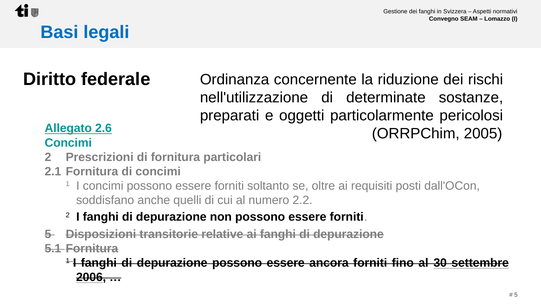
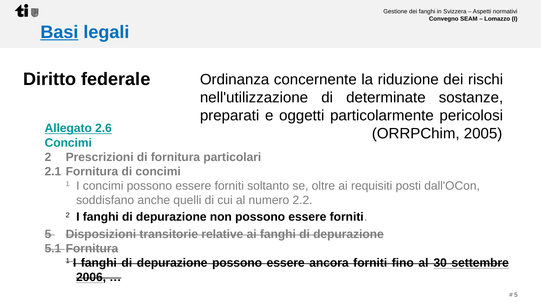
Basi underline: none -> present
